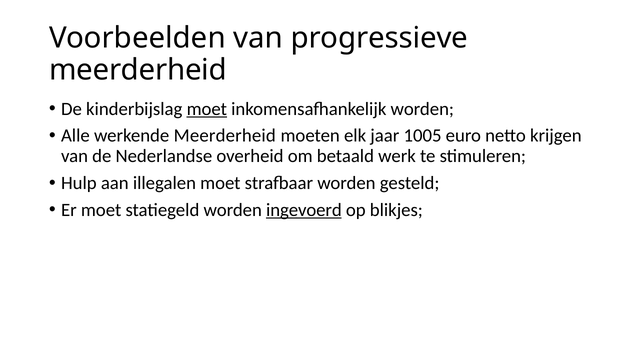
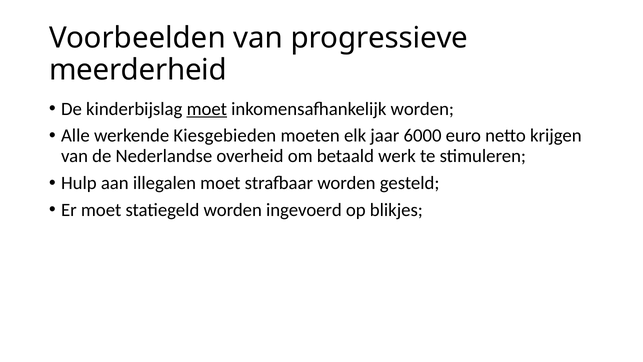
werkende Meerderheid: Meerderheid -> Kiesgebieden
1005: 1005 -> 6000
ingevoerd underline: present -> none
